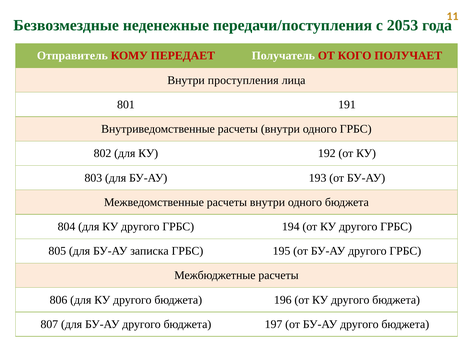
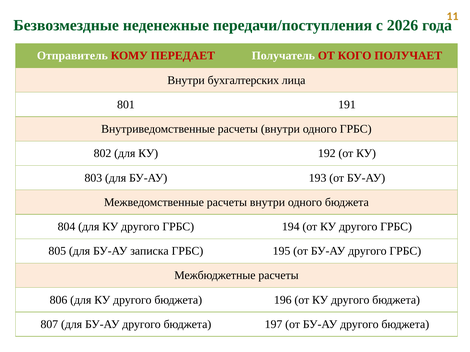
2053: 2053 -> 2026
проступления: проступления -> бухгалтерских
